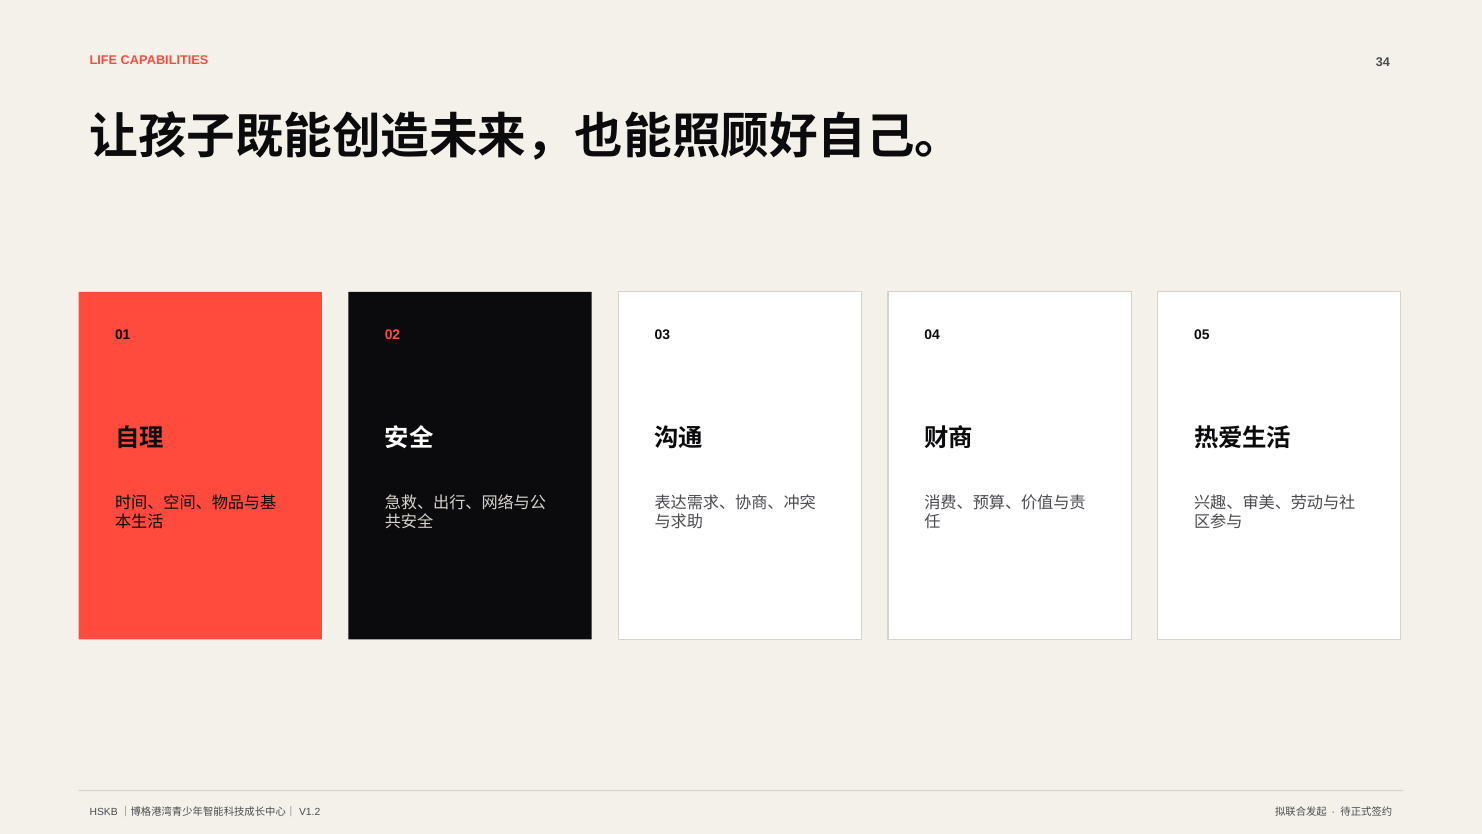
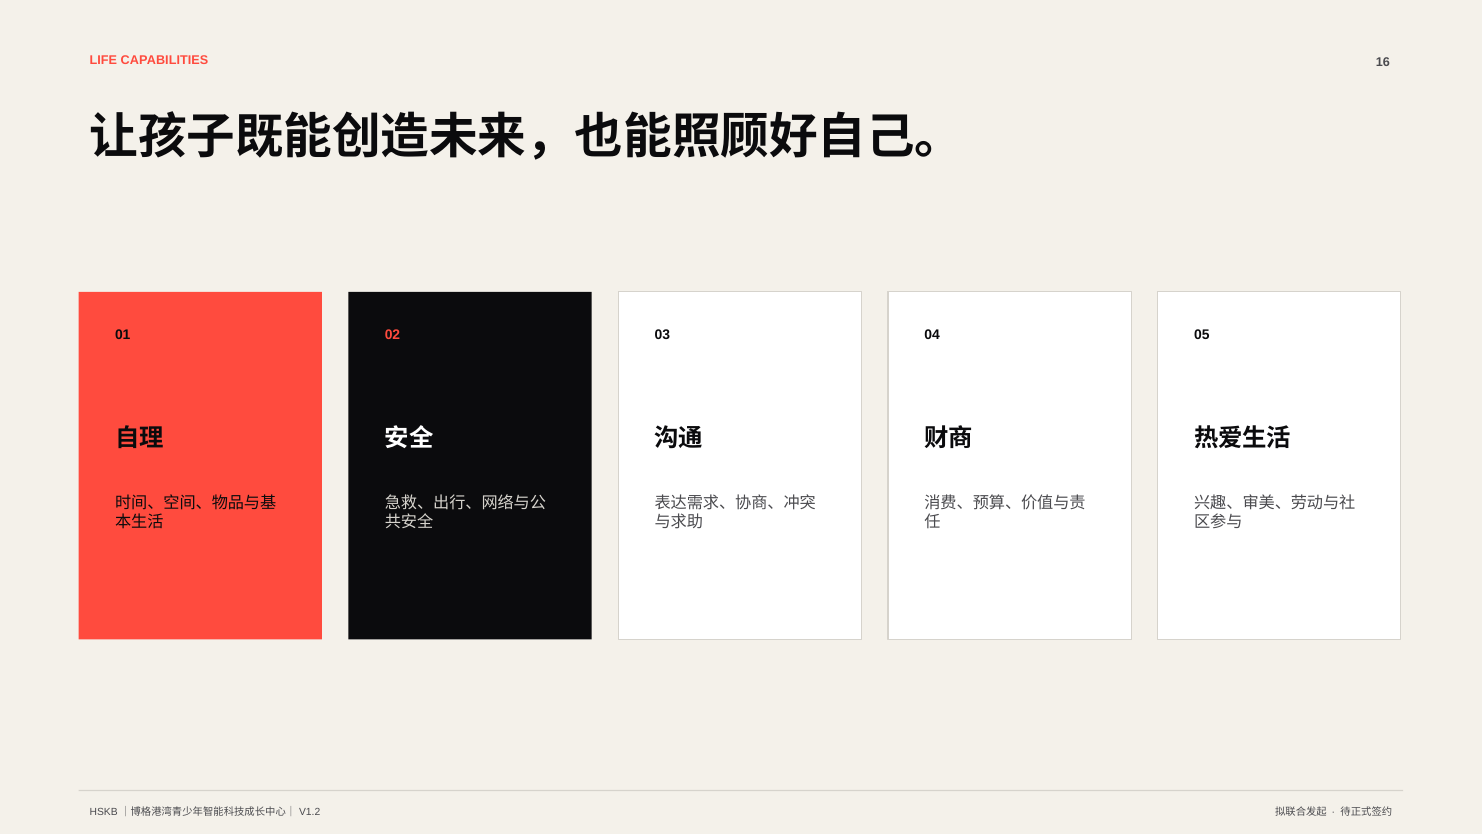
34: 34 -> 16
